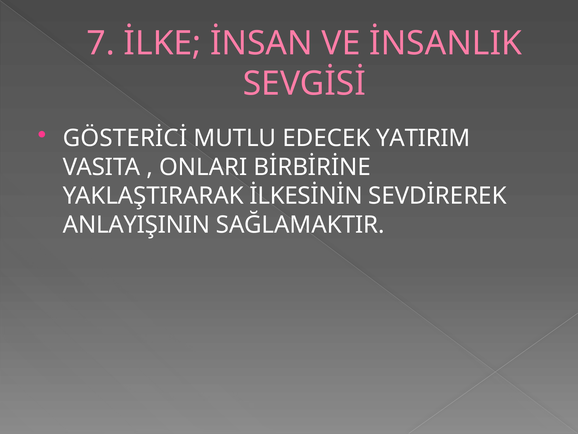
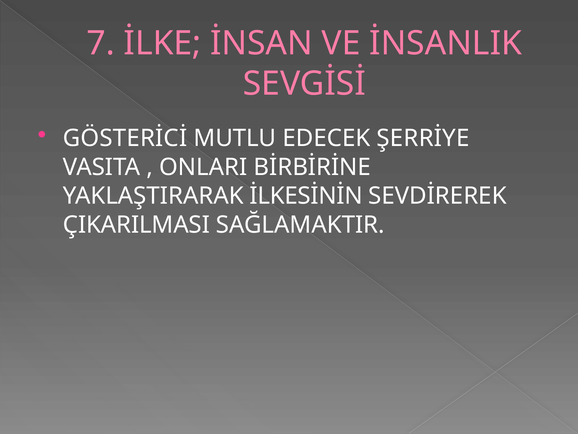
YATIRIM: YATIRIM -> ŞERRİYE
ANLAYIŞININ: ANLAYIŞININ -> ÇIKARILMASI
